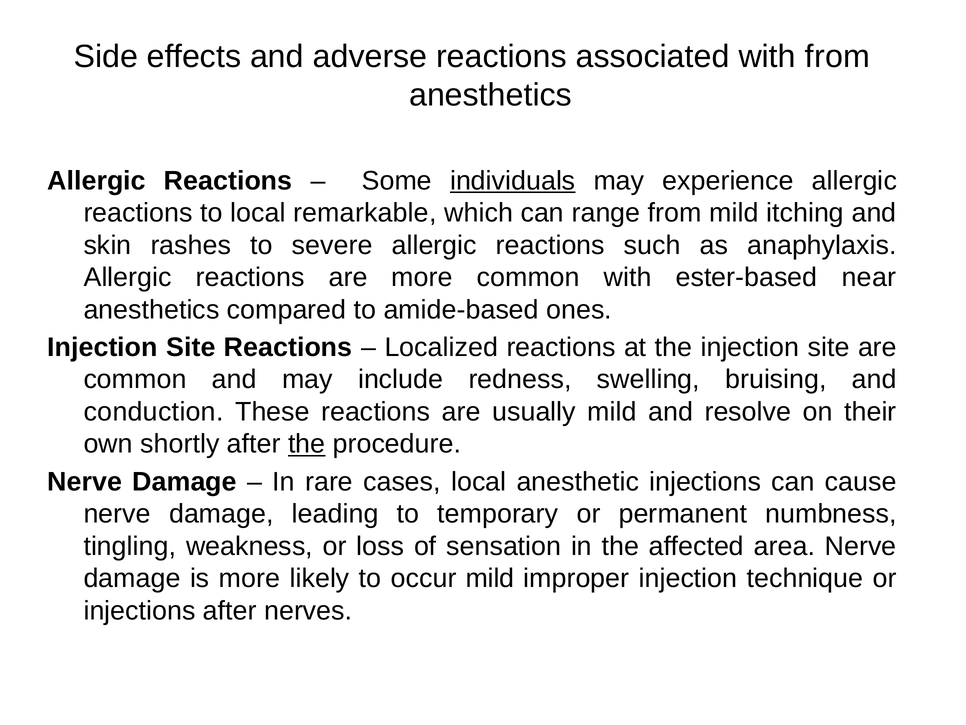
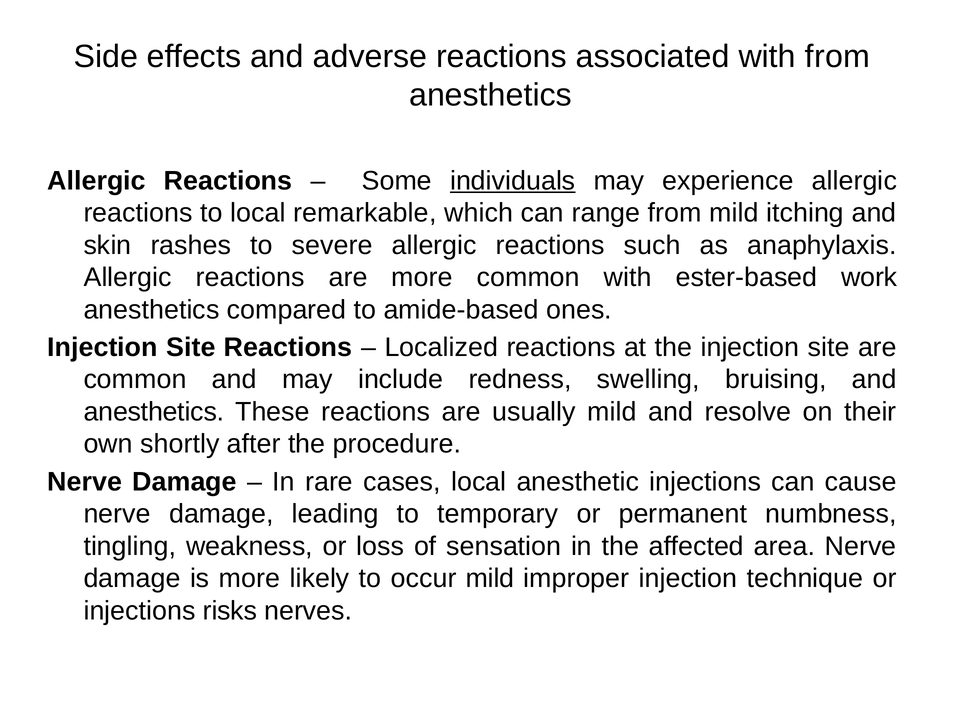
near: near -> work
conduction at (154, 412): conduction -> anesthetics
the at (307, 444) underline: present -> none
injections after: after -> risks
